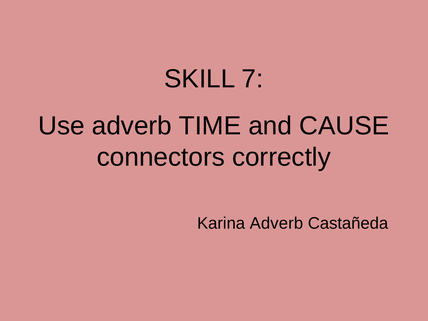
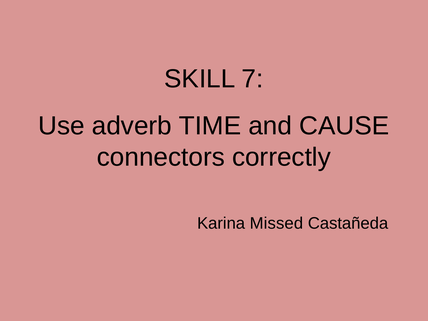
Karina Adverb: Adverb -> Missed
